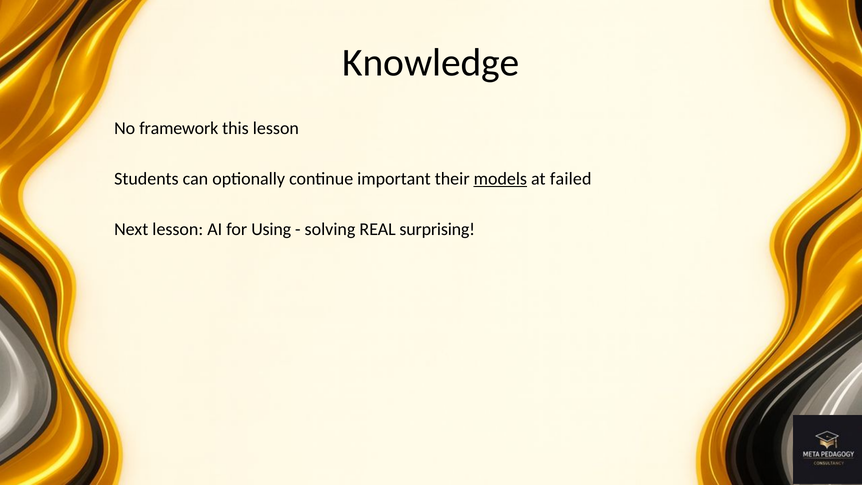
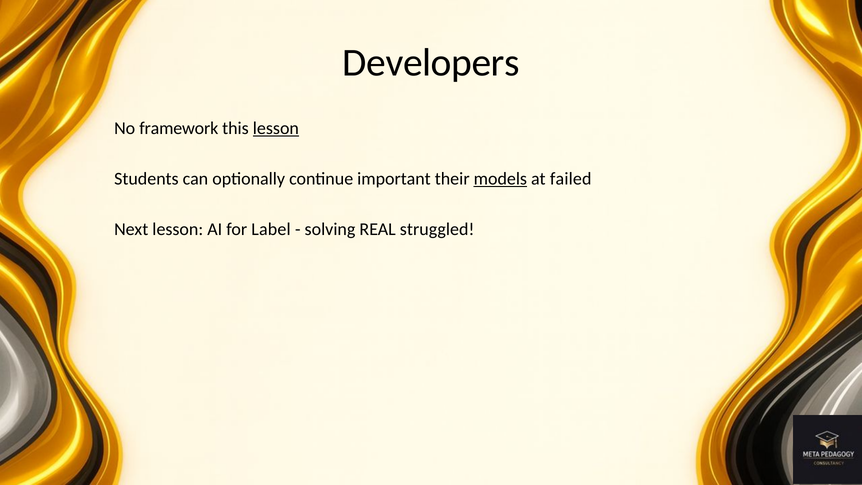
Knowledge: Knowledge -> Developers
lesson at (276, 128) underline: none -> present
Using: Using -> Label
surprising: surprising -> struggled
